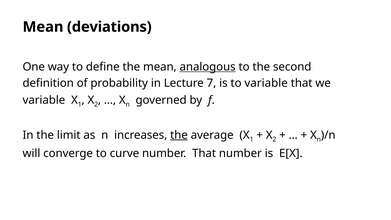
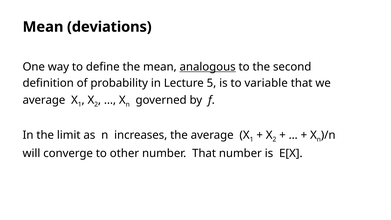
7: 7 -> 5
variable at (44, 100): variable -> average
the at (179, 135) underline: present -> none
curve: curve -> other
